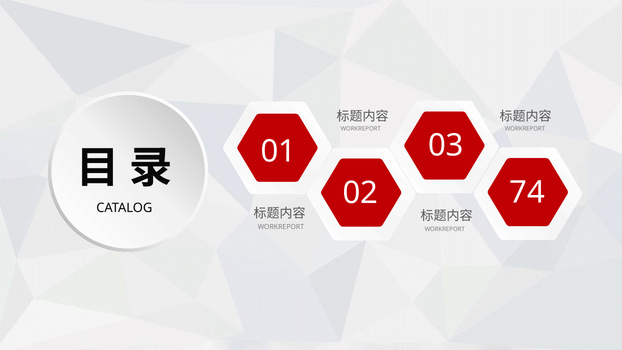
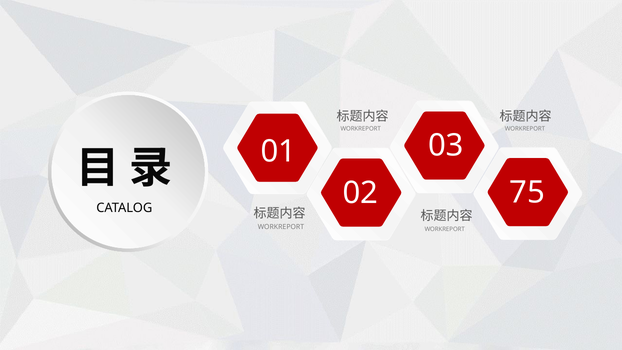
74: 74 -> 75
